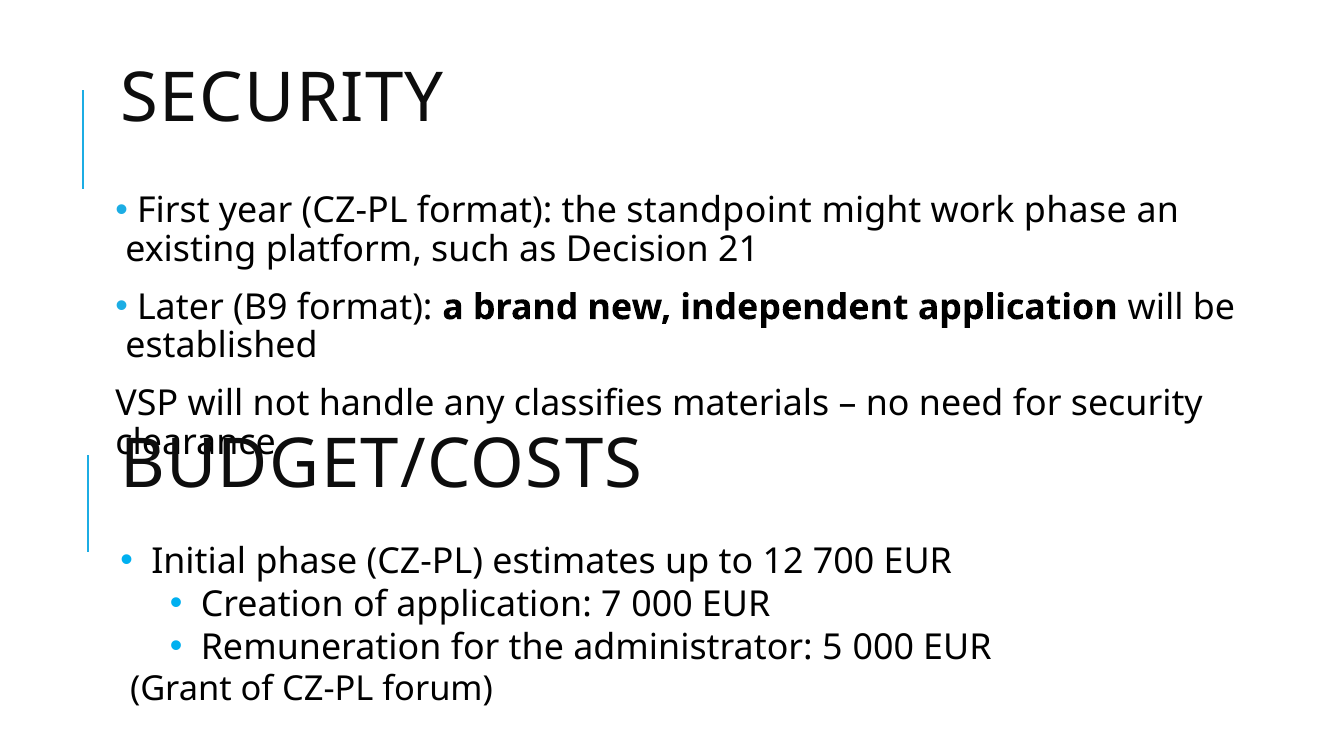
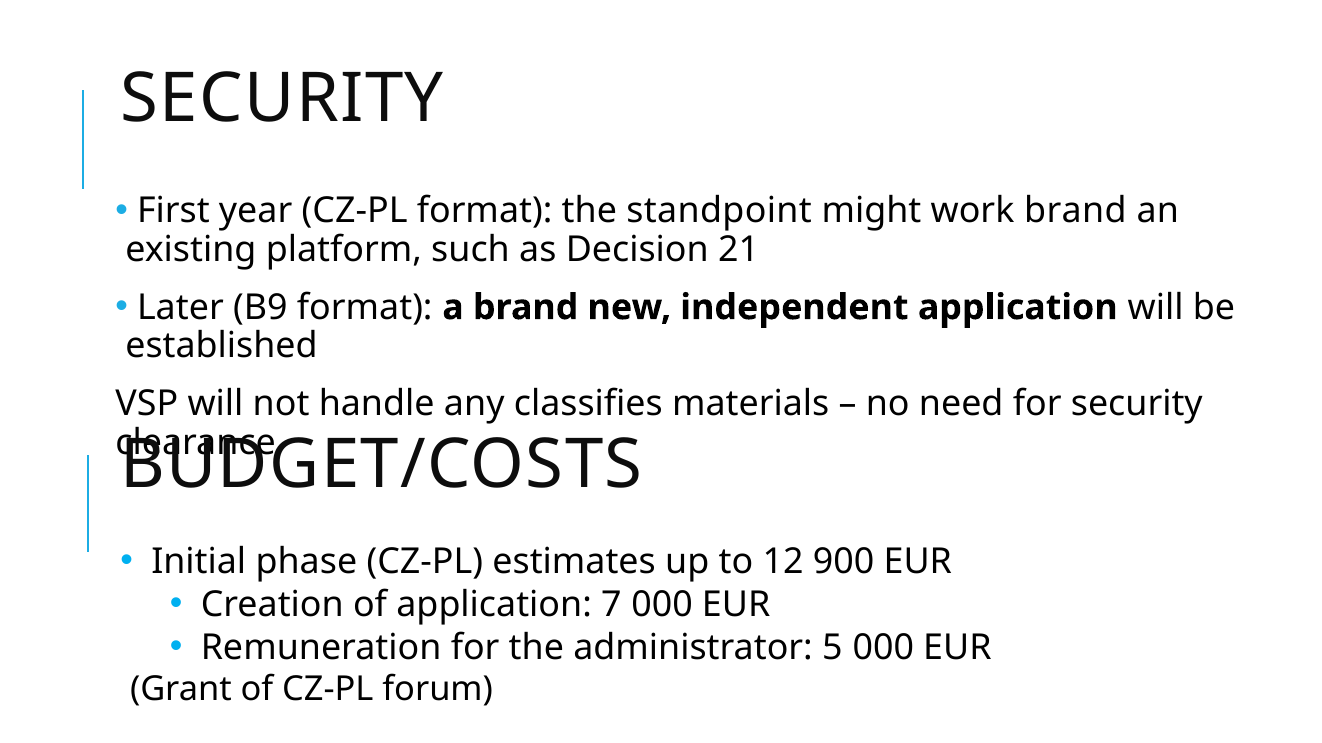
work phase: phase -> brand
700: 700 -> 900
